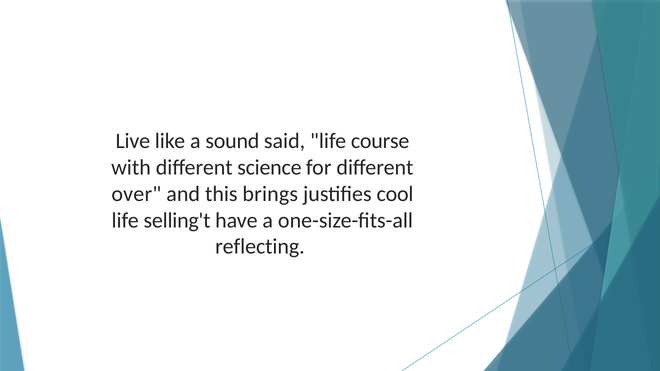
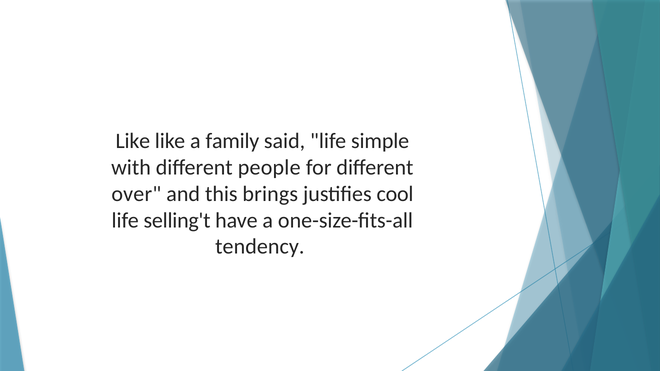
Live at (133, 141): Live -> Like
sound: sound -> family
course: course -> simple
science: science -> people
reflecting: reflecting -> tendency
